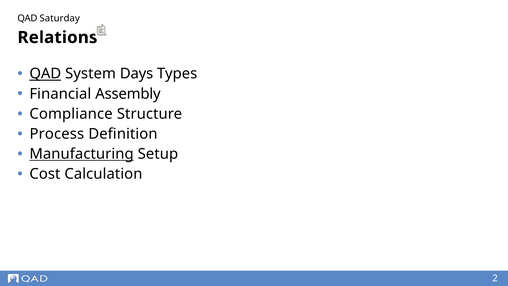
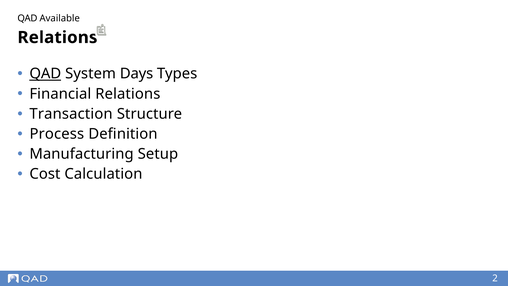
Saturday: Saturday -> Available
Financial Assembly: Assembly -> Relations
Compliance: Compliance -> Transaction
Manufacturing underline: present -> none
